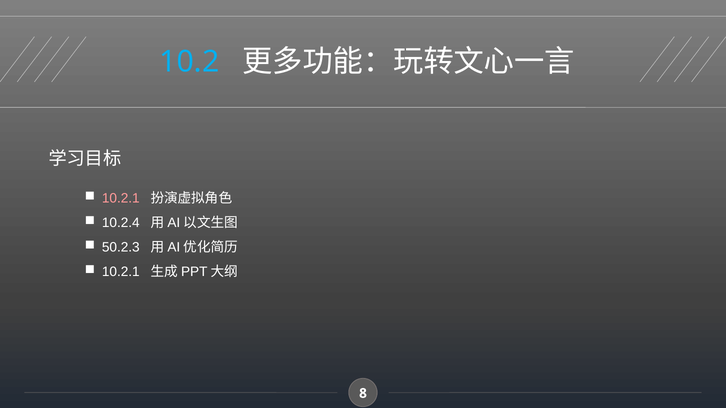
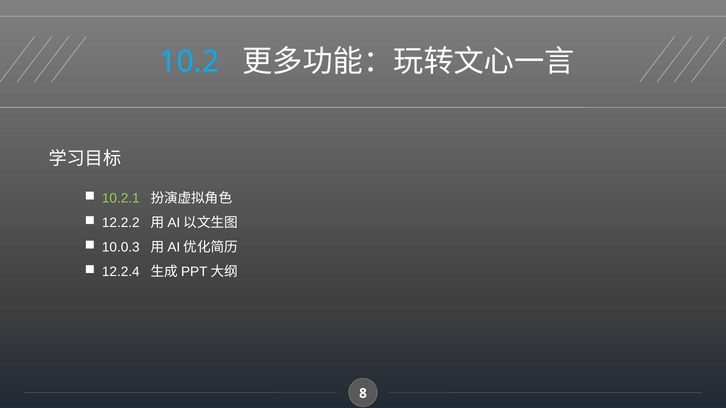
10.2.1 at (121, 199) colour: pink -> light green
10.2.4: 10.2.4 -> 12.2.2
50.2.3: 50.2.3 -> 10.0.3
10.2.1 at (121, 272): 10.2.1 -> 12.2.4
